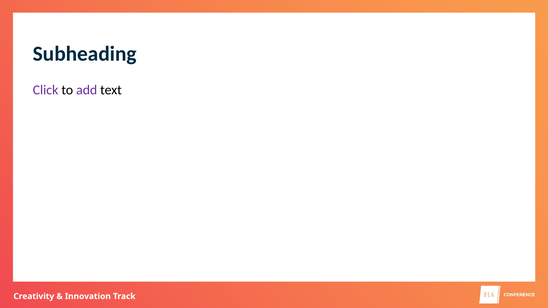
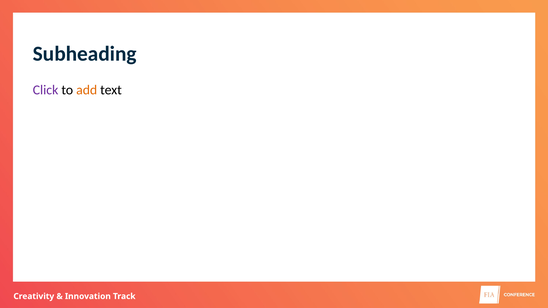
add colour: purple -> orange
